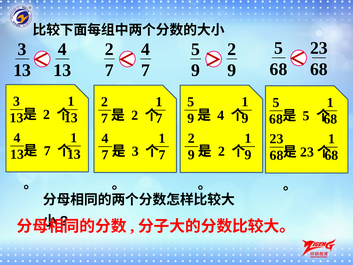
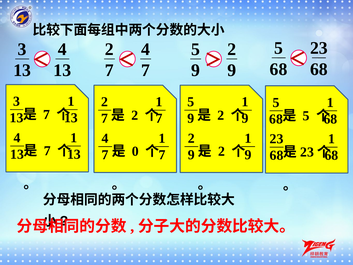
2 at (47, 115): 2 -> 7
4 at (221, 115): 4 -> 2
3 at (135, 151): 3 -> 0
